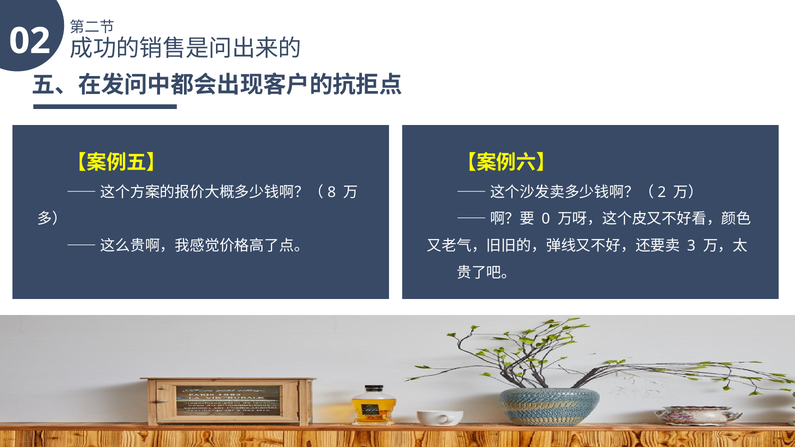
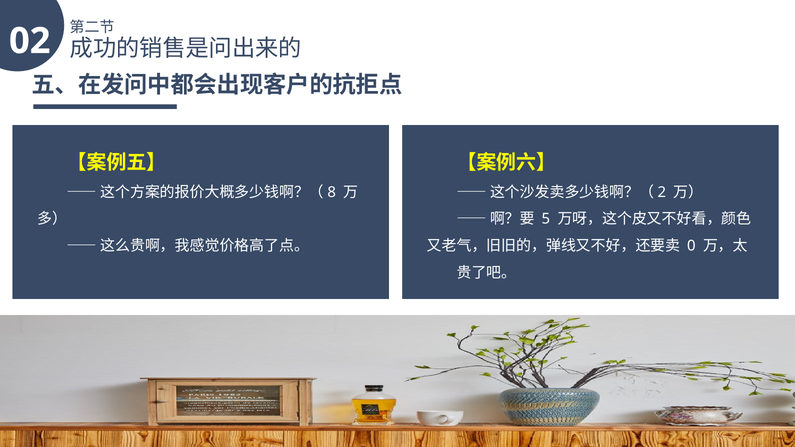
0: 0 -> 5
3: 3 -> 0
